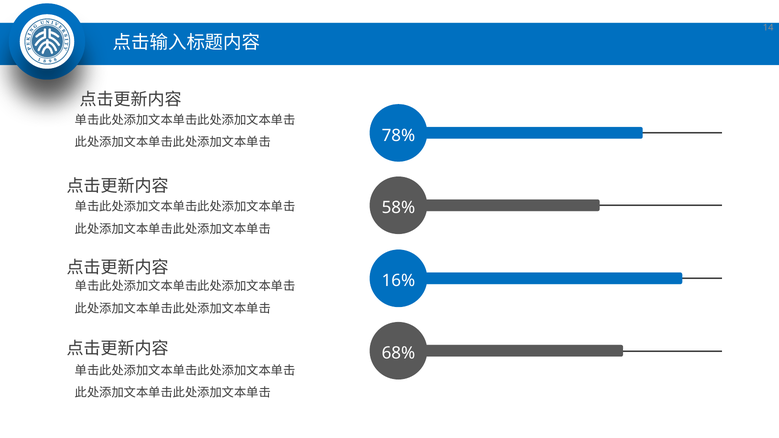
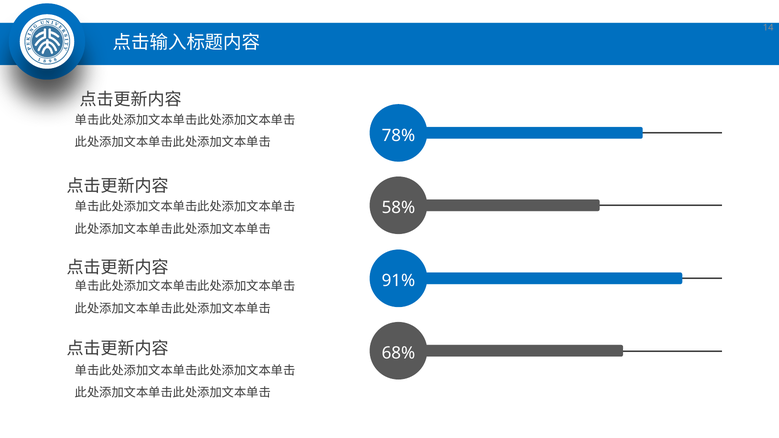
16%: 16% -> 91%
